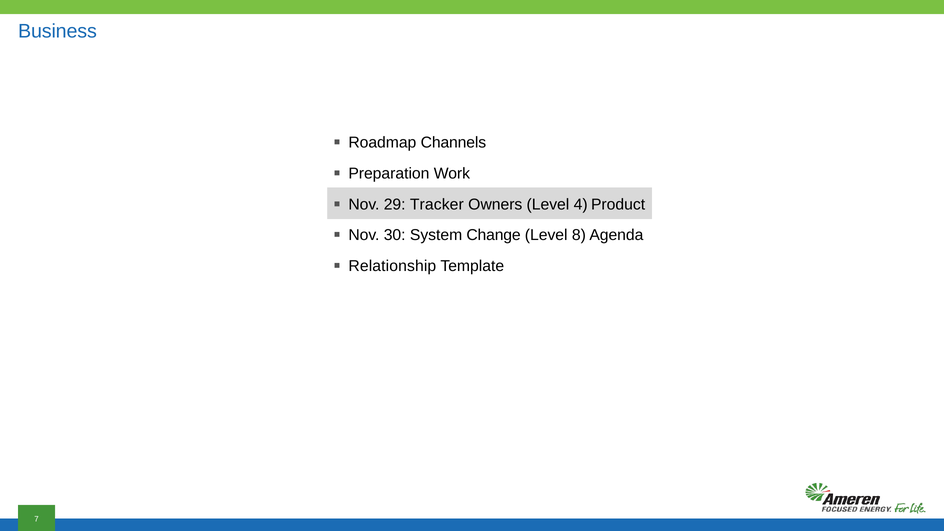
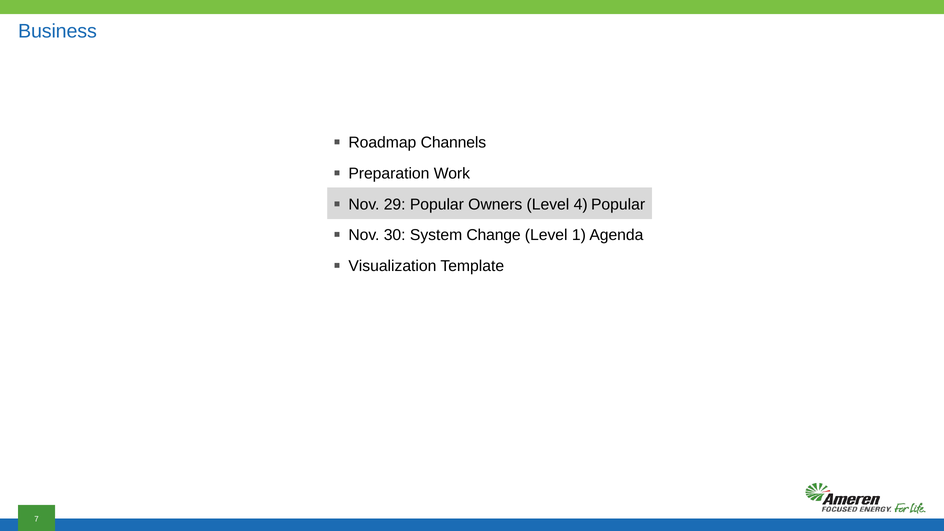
29 Tracker: Tracker -> Popular
4 Product: Product -> Popular
8: 8 -> 1
Relationship: Relationship -> Visualization
